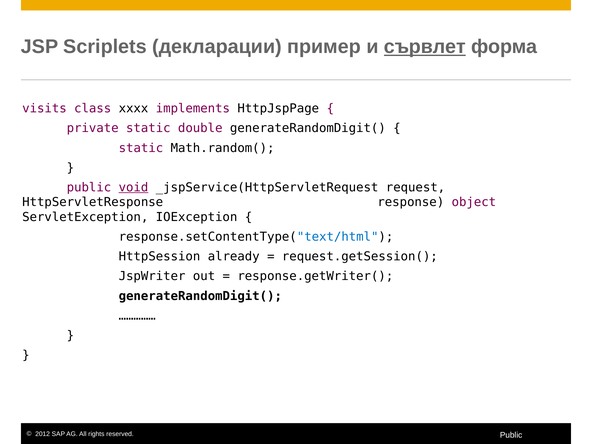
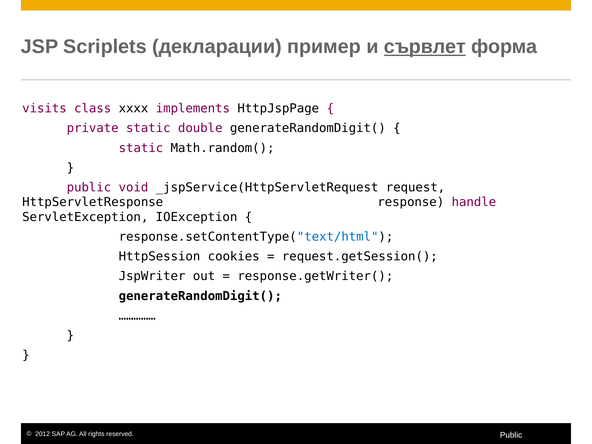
void underline: present -> none
object: object -> handle
already: already -> cookies
